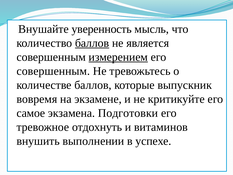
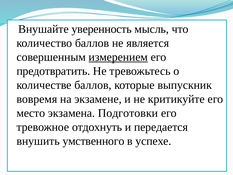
баллов at (92, 43) underline: present -> none
совершенным at (53, 71): совершенным -> предотвратить
самое: самое -> место
витаминов: витаминов -> передается
выполнении: выполнении -> умственного
